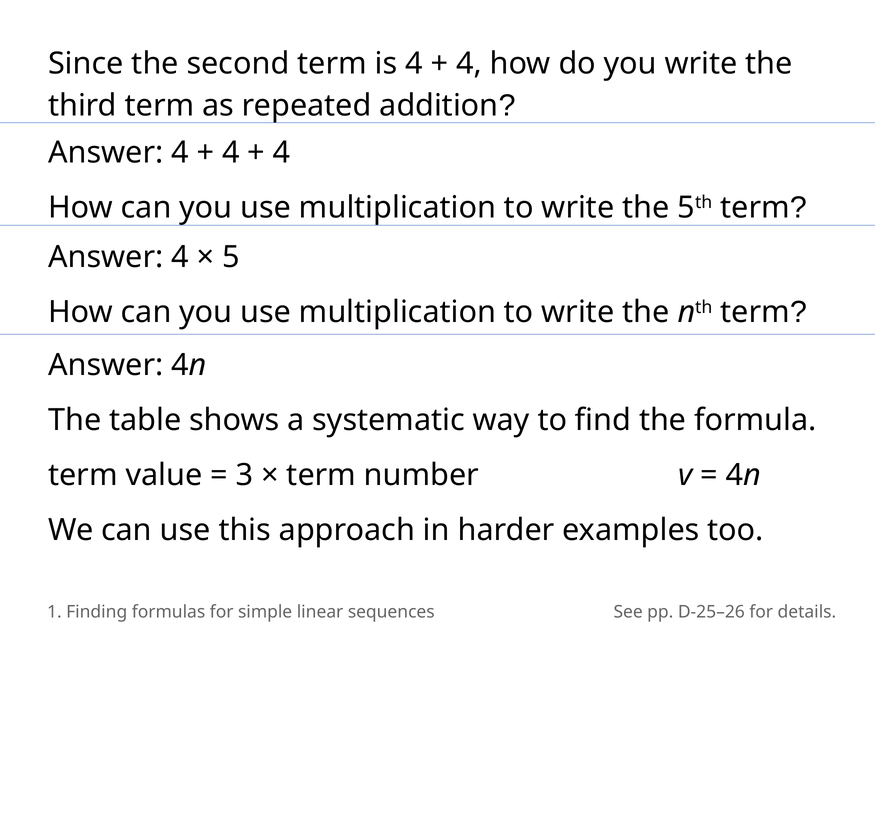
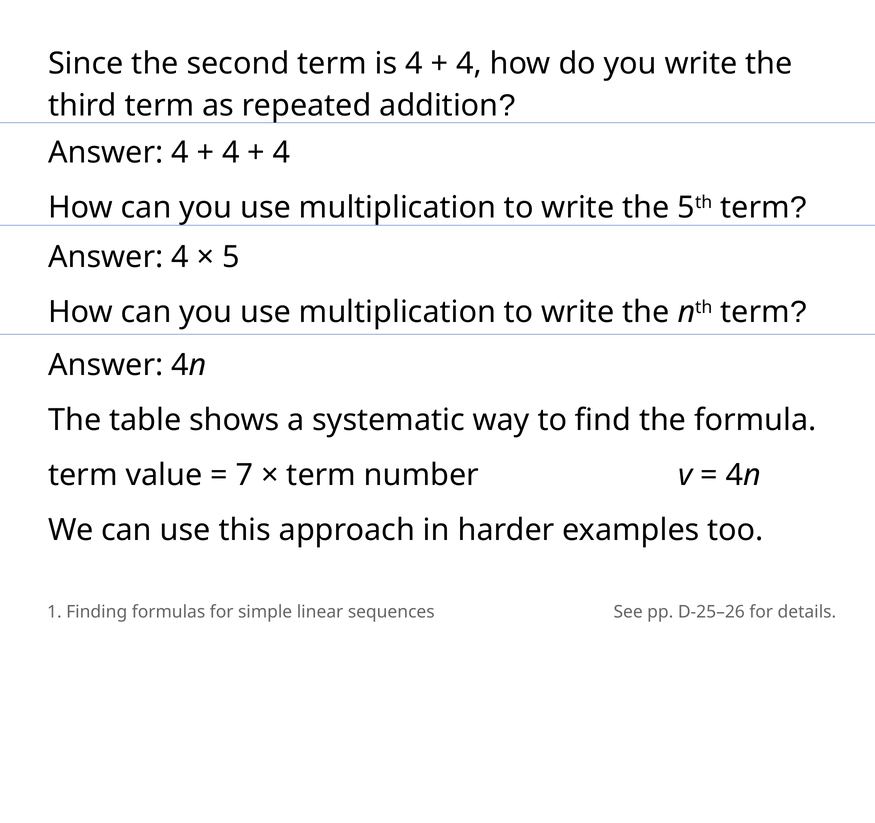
3: 3 -> 7
